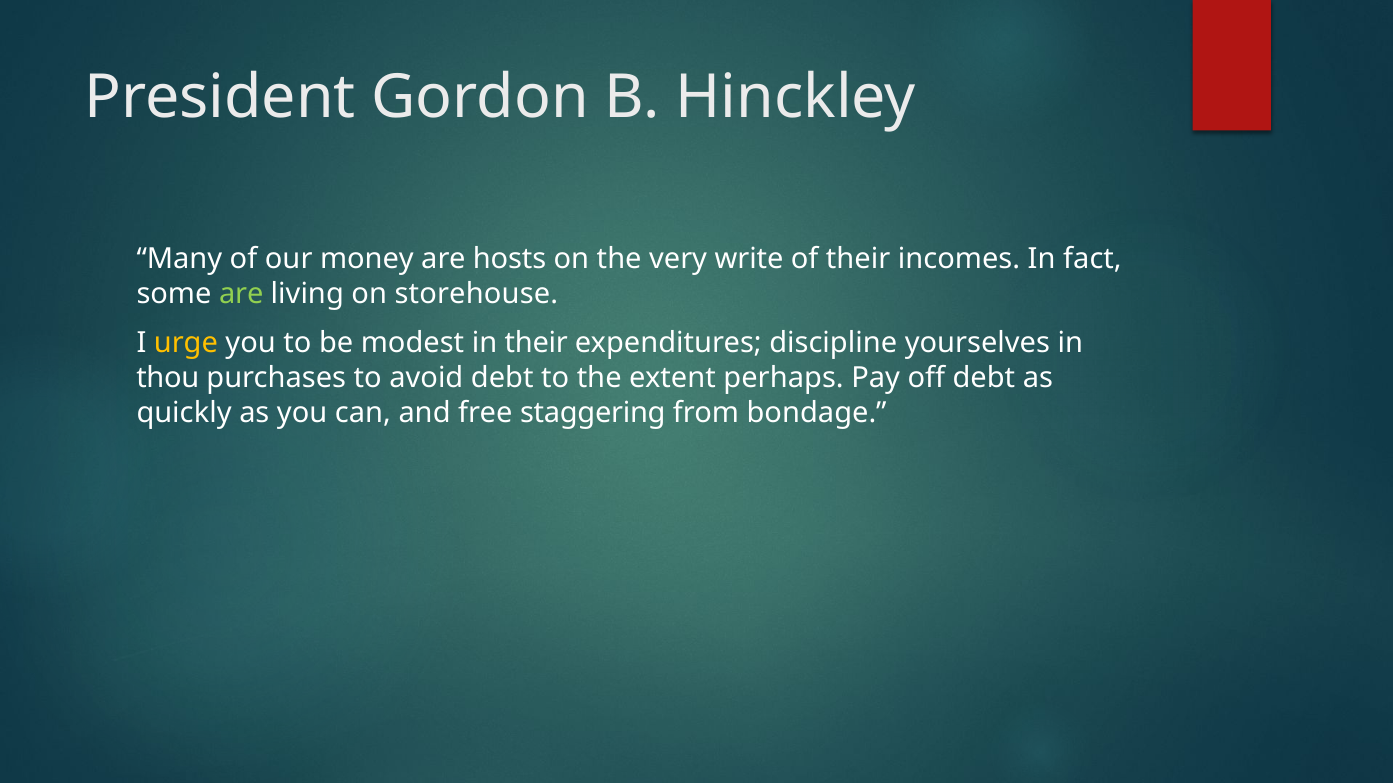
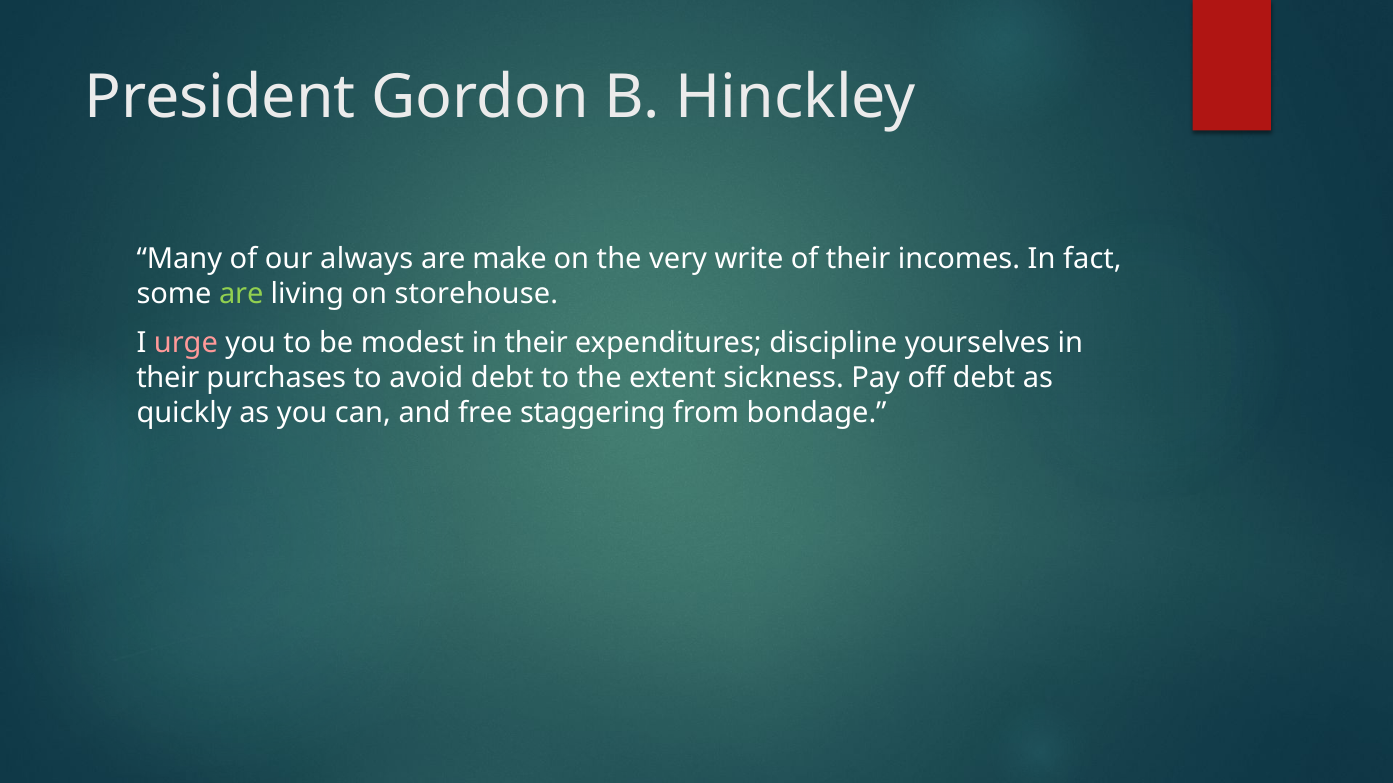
money: money -> always
hosts: hosts -> make
urge colour: yellow -> pink
thou at (168, 378): thou -> their
perhaps: perhaps -> sickness
